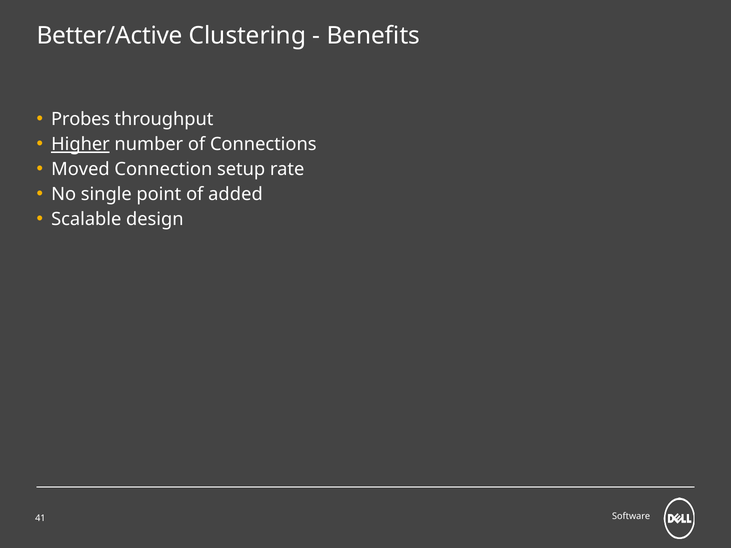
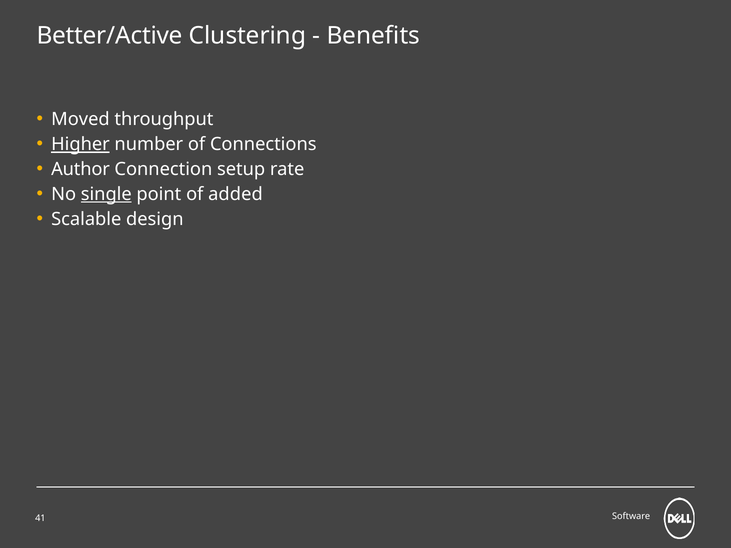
Probes: Probes -> Moved
Moved: Moved -> Author
single underline: none -> present
